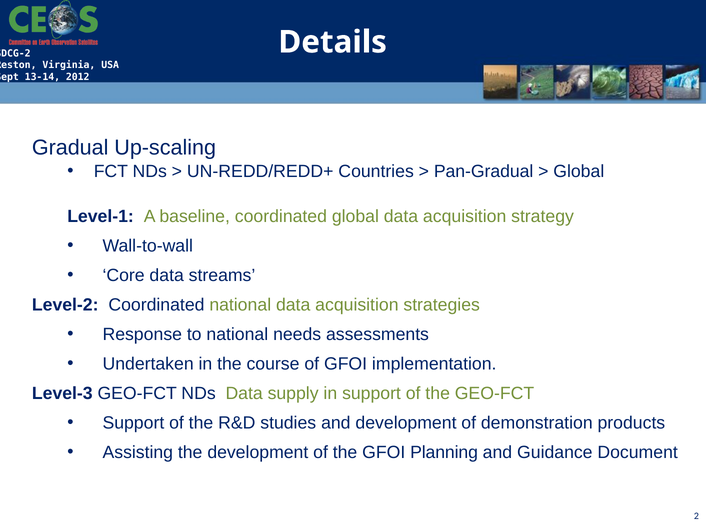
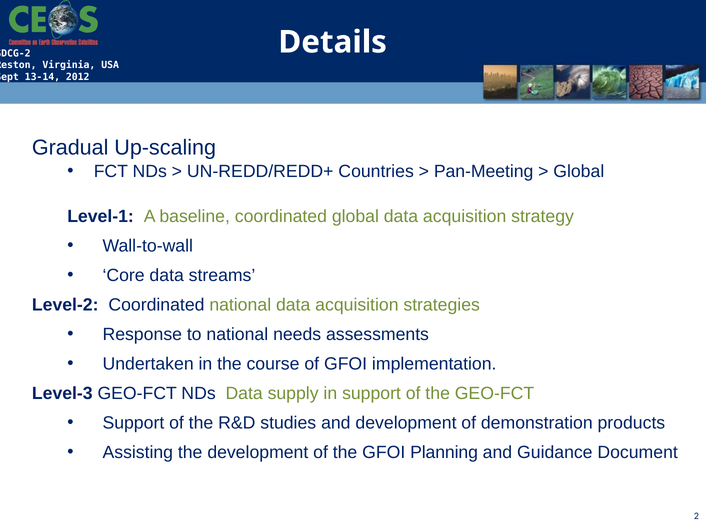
Pan-Gradual: Pan-Gradual -> Pan-Meeting
